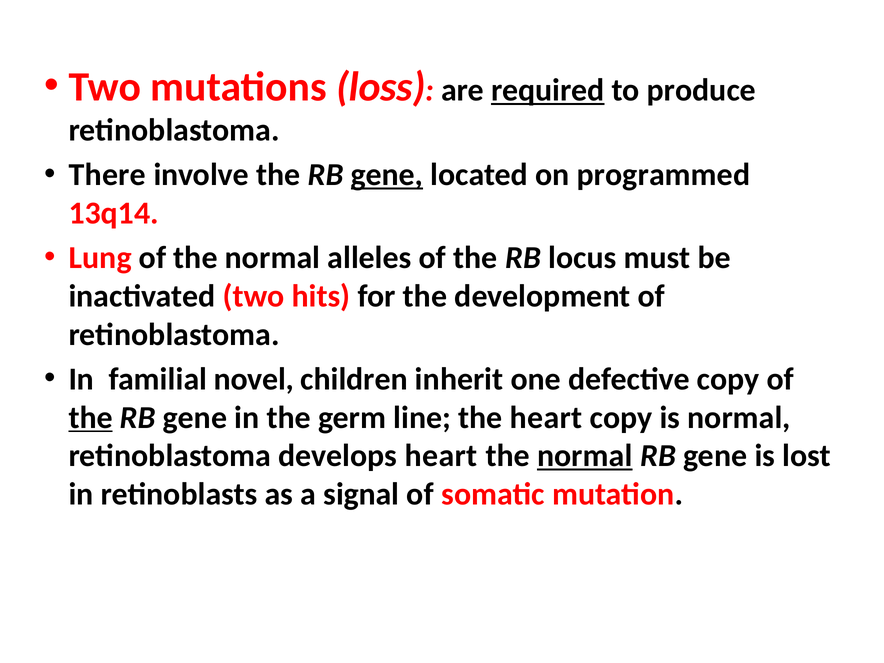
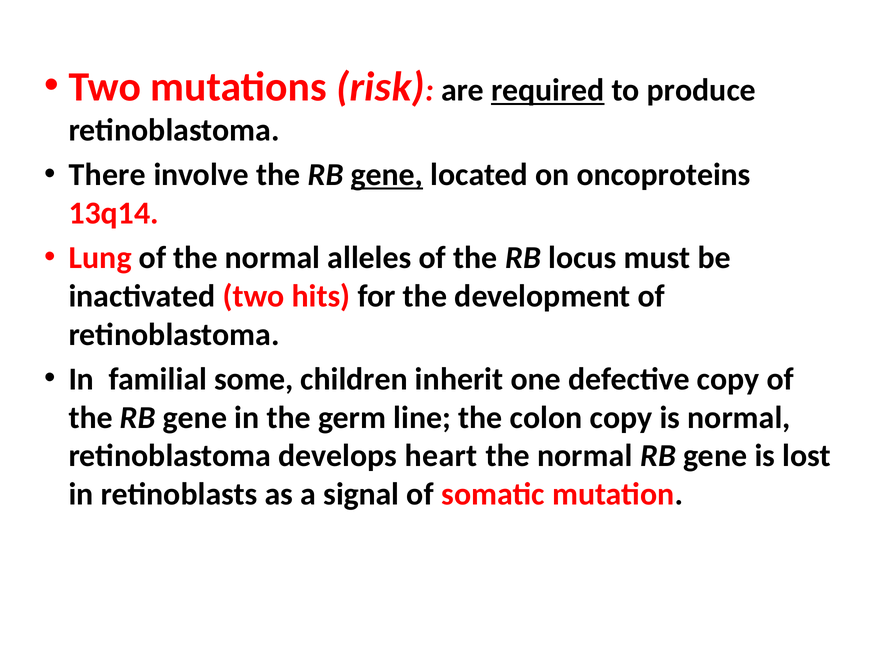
loss: loss -> risk
programmed: programmed -> oncoproteins
novel: novel -> some
the at (91, 418) underline: present -> none
the heart: heart -> colon
normal at (585, 456) underline: present -> none
